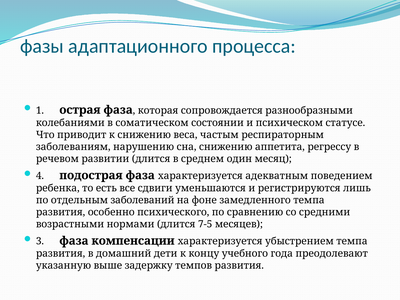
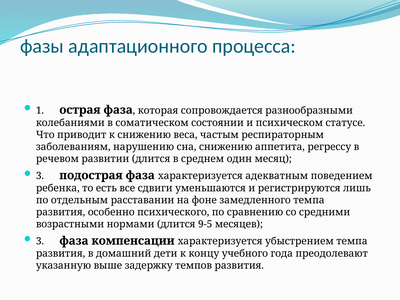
4 at (40, 176): 4 -> 3
заболеваний: заболеваний -> расставании
7-5: 7-5 -> 9-5
